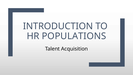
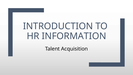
POPULATIONS: POPULATIONS -> INFORMATION
